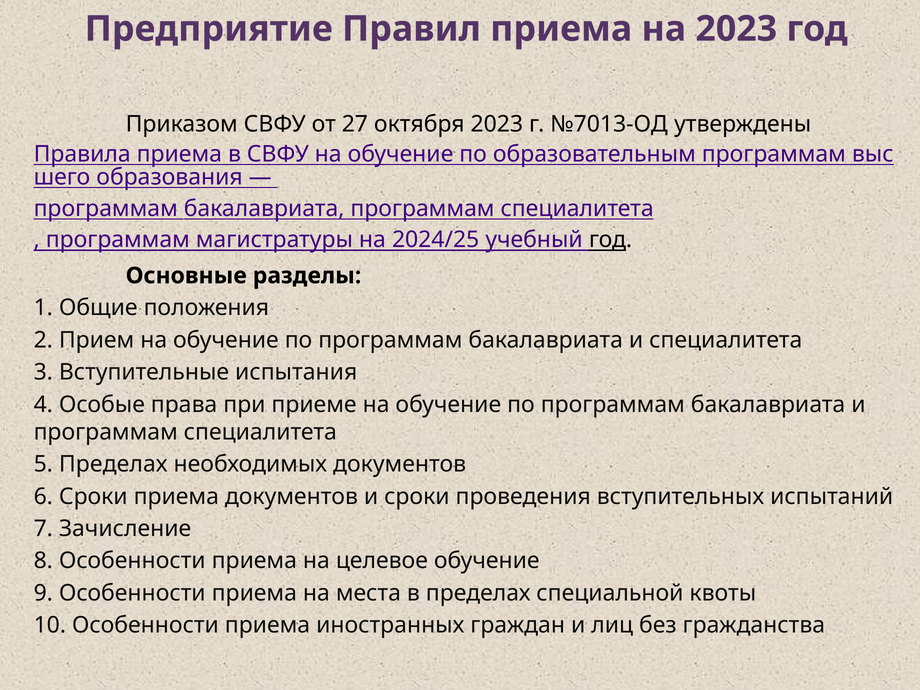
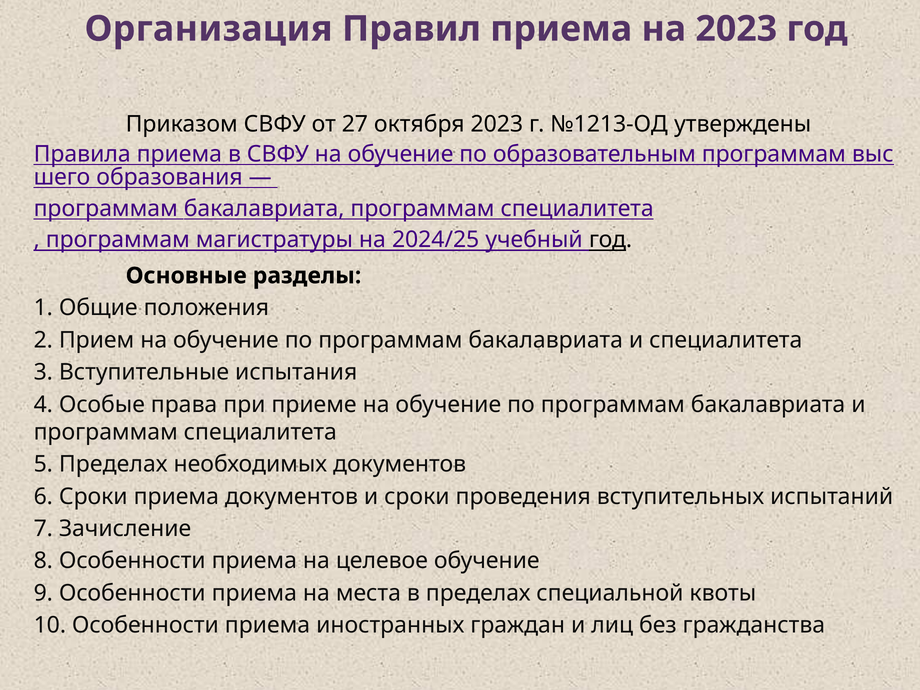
Предприятие: Предприятие -> Организация
№7013-ОД: №7013-ОД -> №1213-ОД
